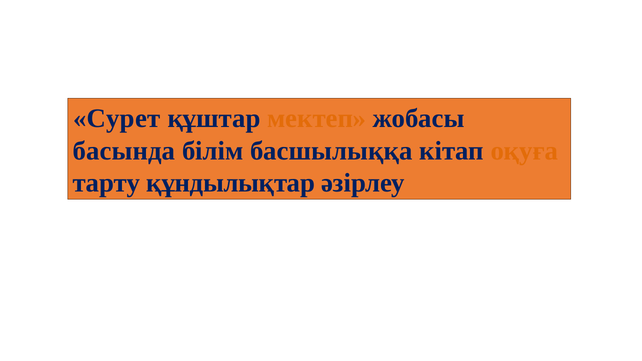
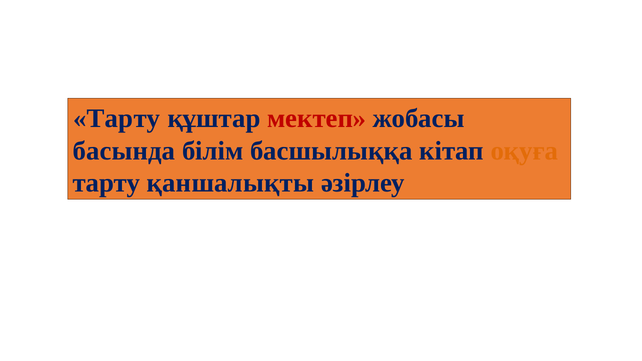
Сурет at (117, 119): Сурет -> Тарту
мектеп colour: orange -> red
құндылықтар: құндылықтар -> қаншалықты
